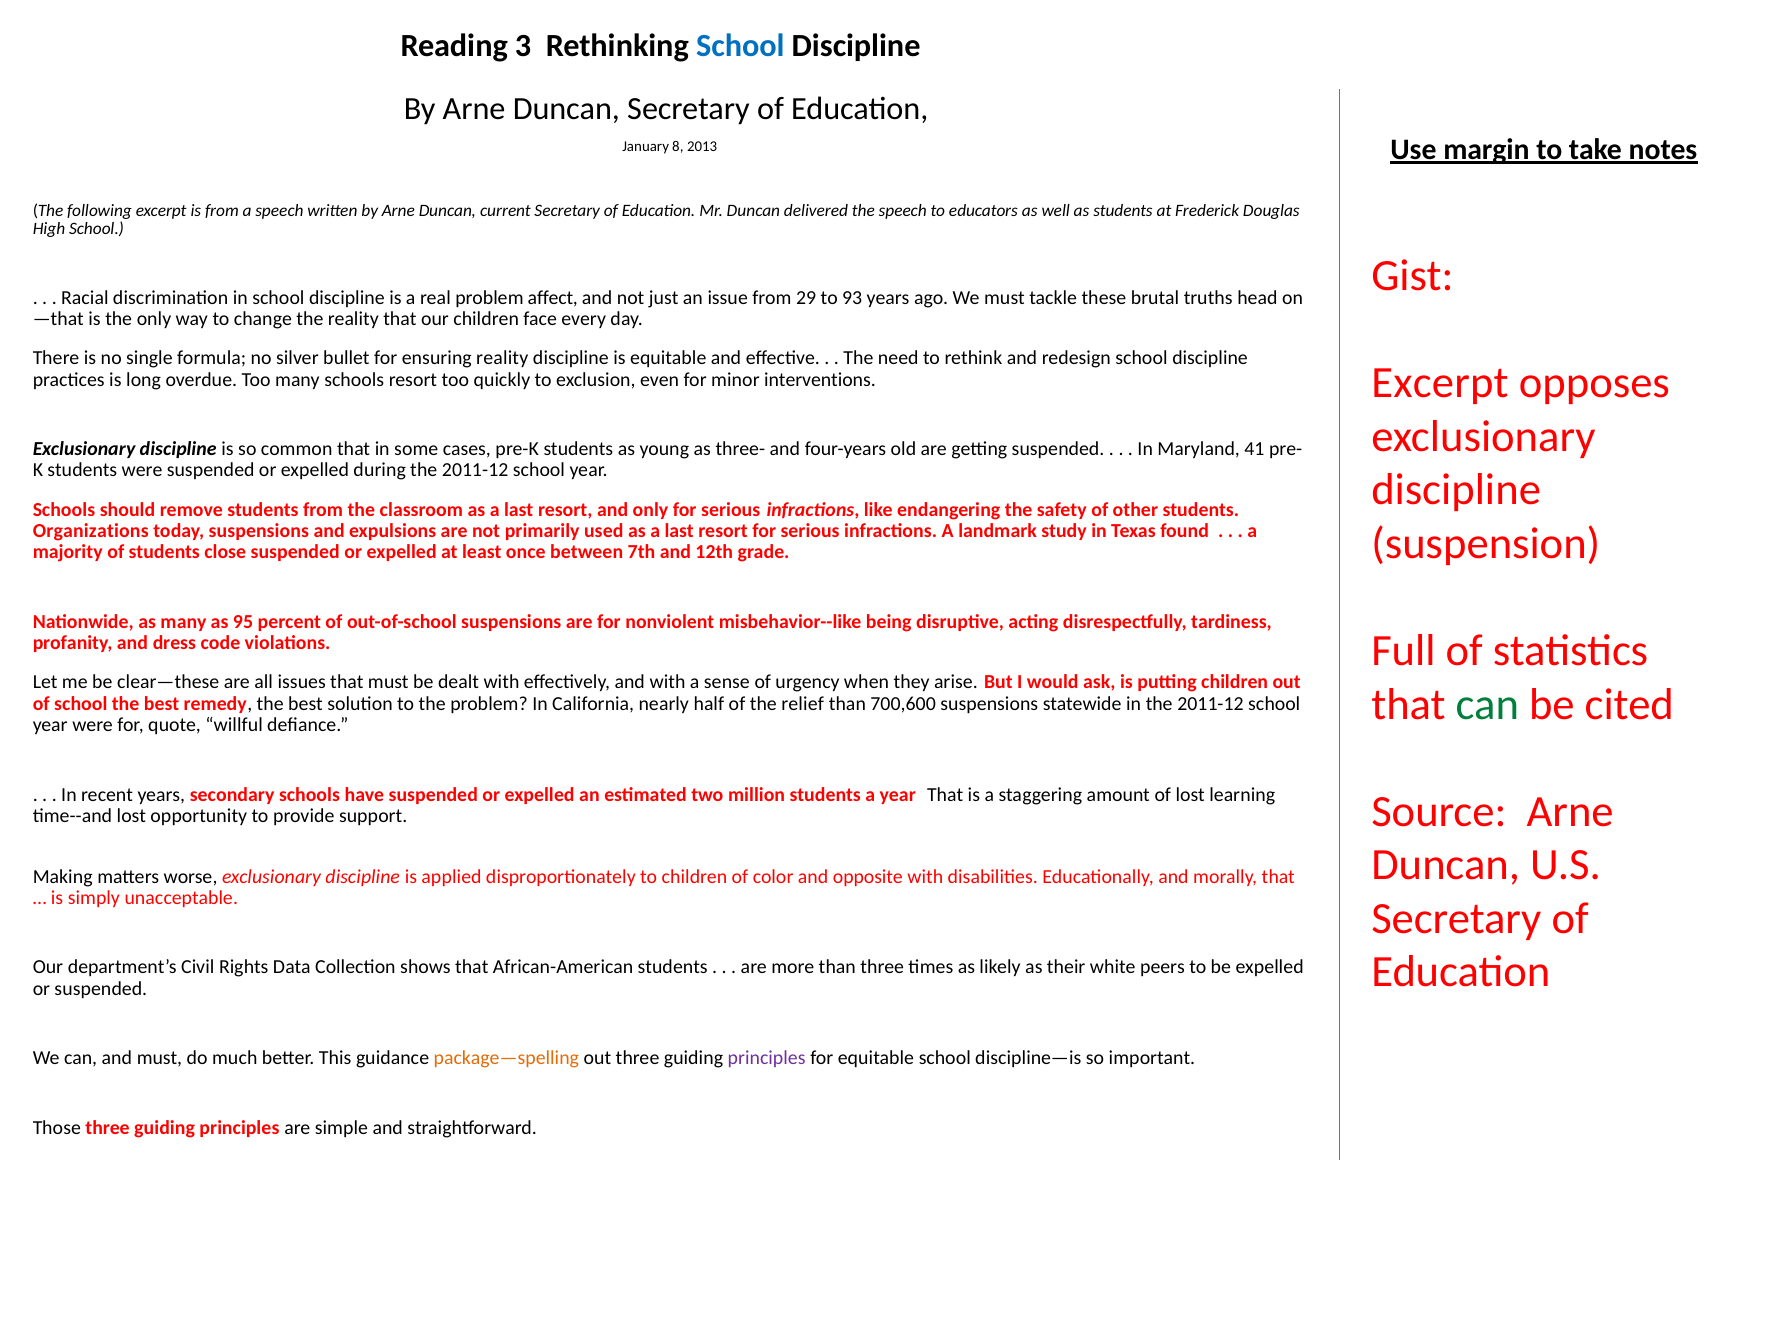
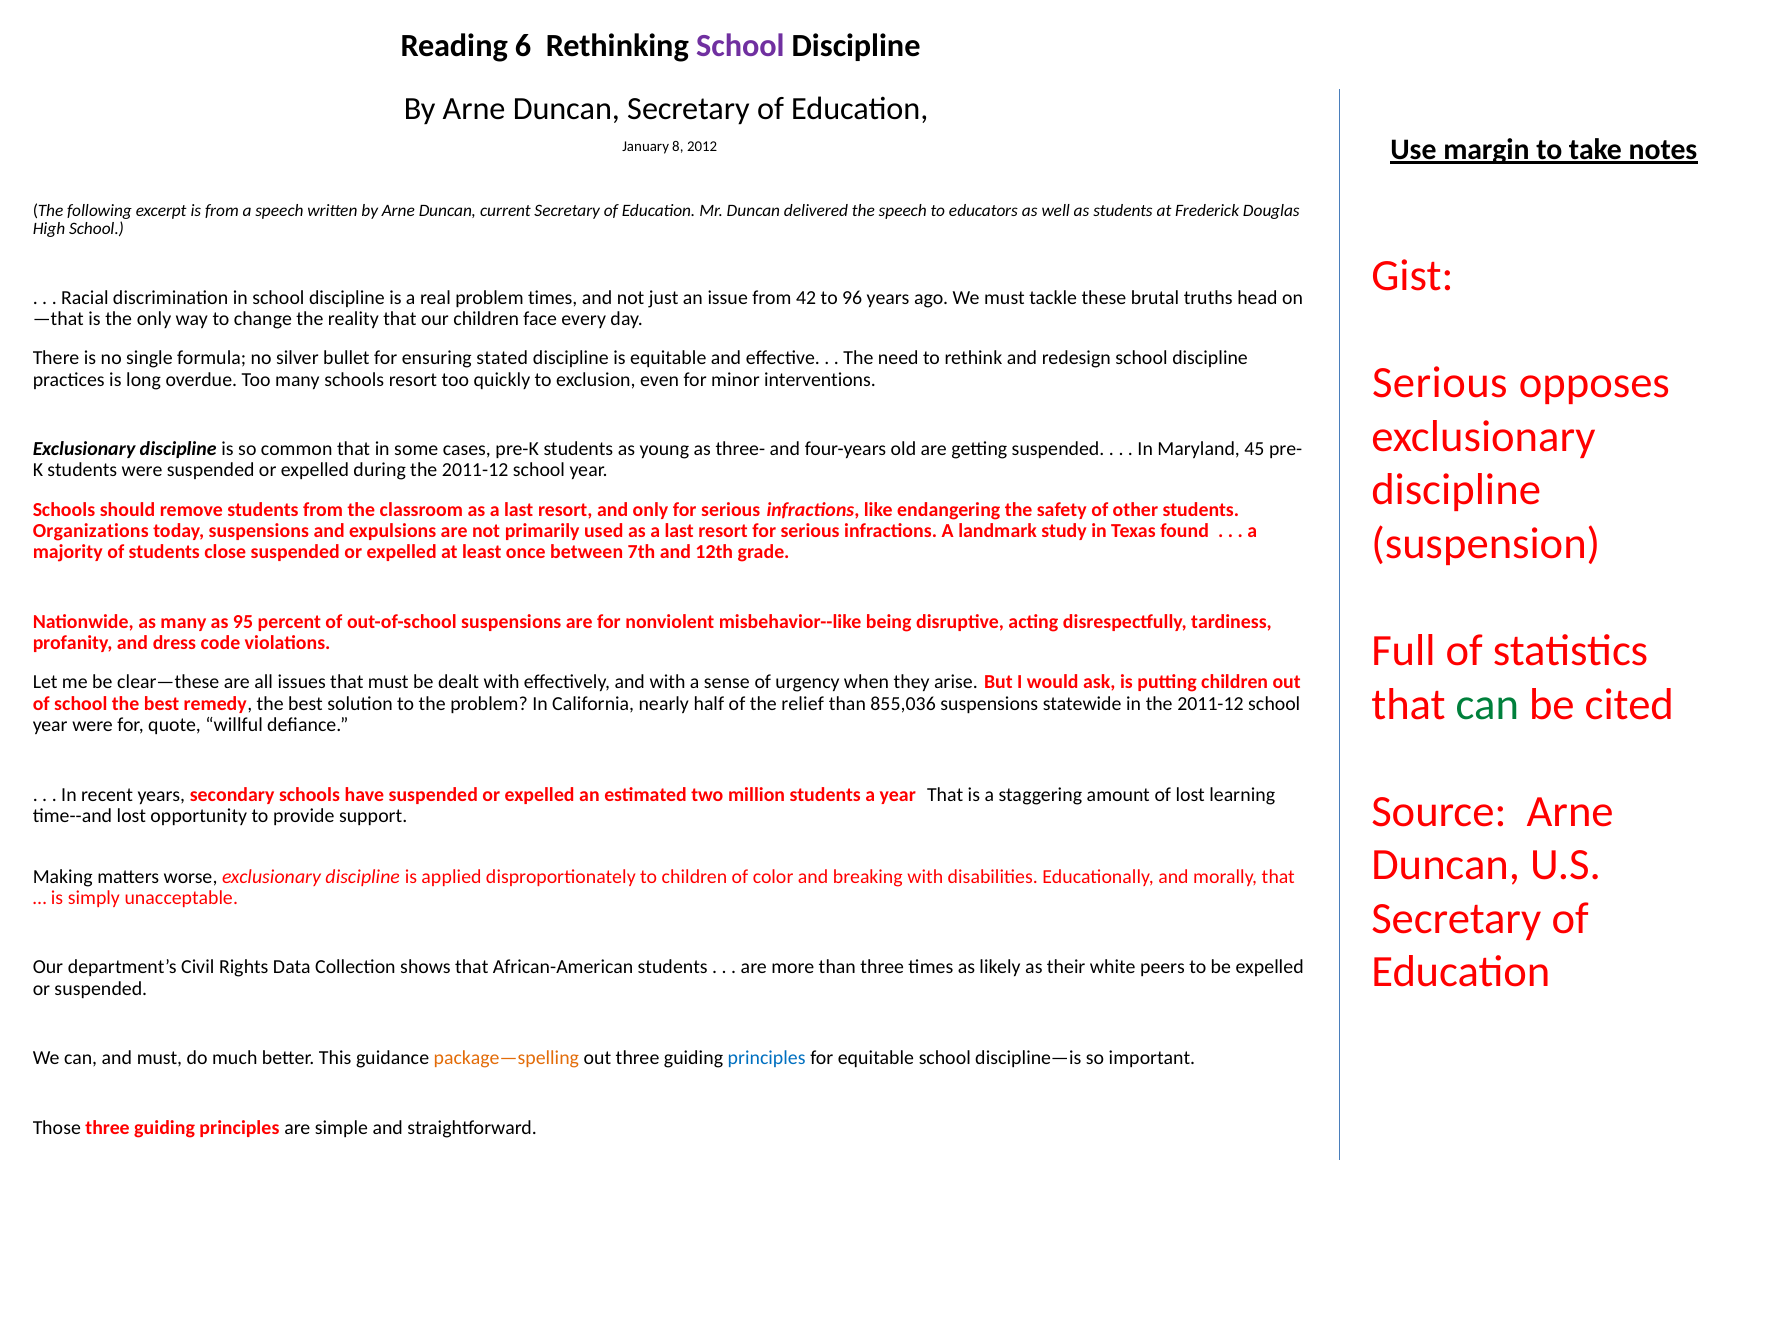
3: 3 -> 6
School at (740, 45) colour: blue -> purple
2013: 2013 -> 2012
problem affect: affect -> times
29: 29 -> 42
93: 93 -> 96
ensuring reality: reality -> stated
Excerpt at (1440, 383): Excerpt -> Serious
41: 41 -> 45
700,600: 700,600 -> 855,036
opposite: opposite -> breaking
principles at (767, 1059) colour: purple -> blue
